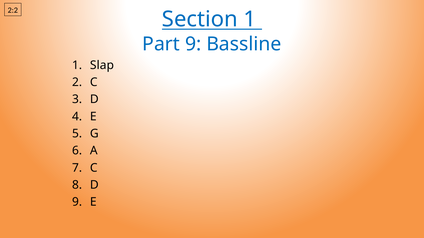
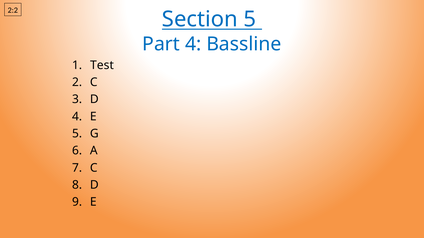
Section 1: 1 -> 5
Part 9: 9 -> 4
Slap: Slap -> Test
